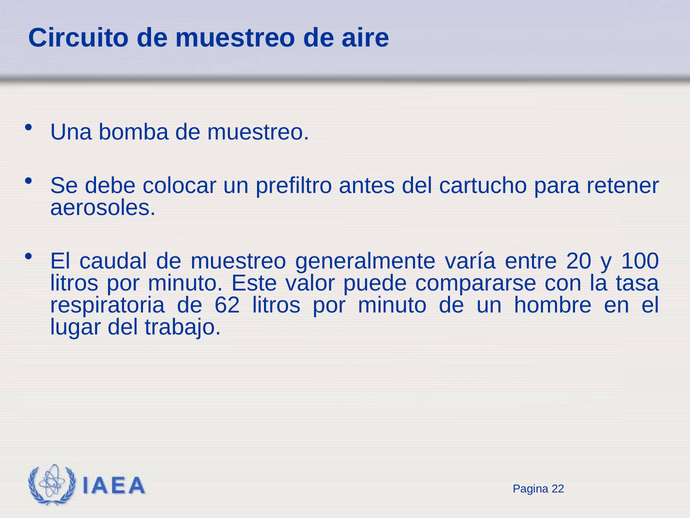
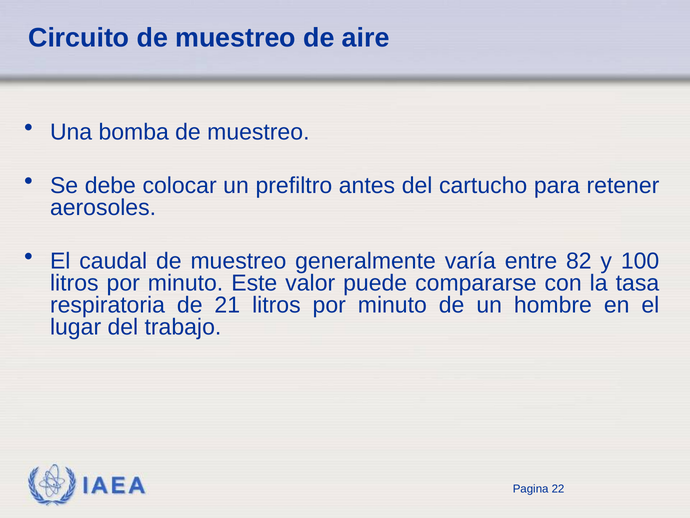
20: 20 -> 82
62: 62 -> 21
